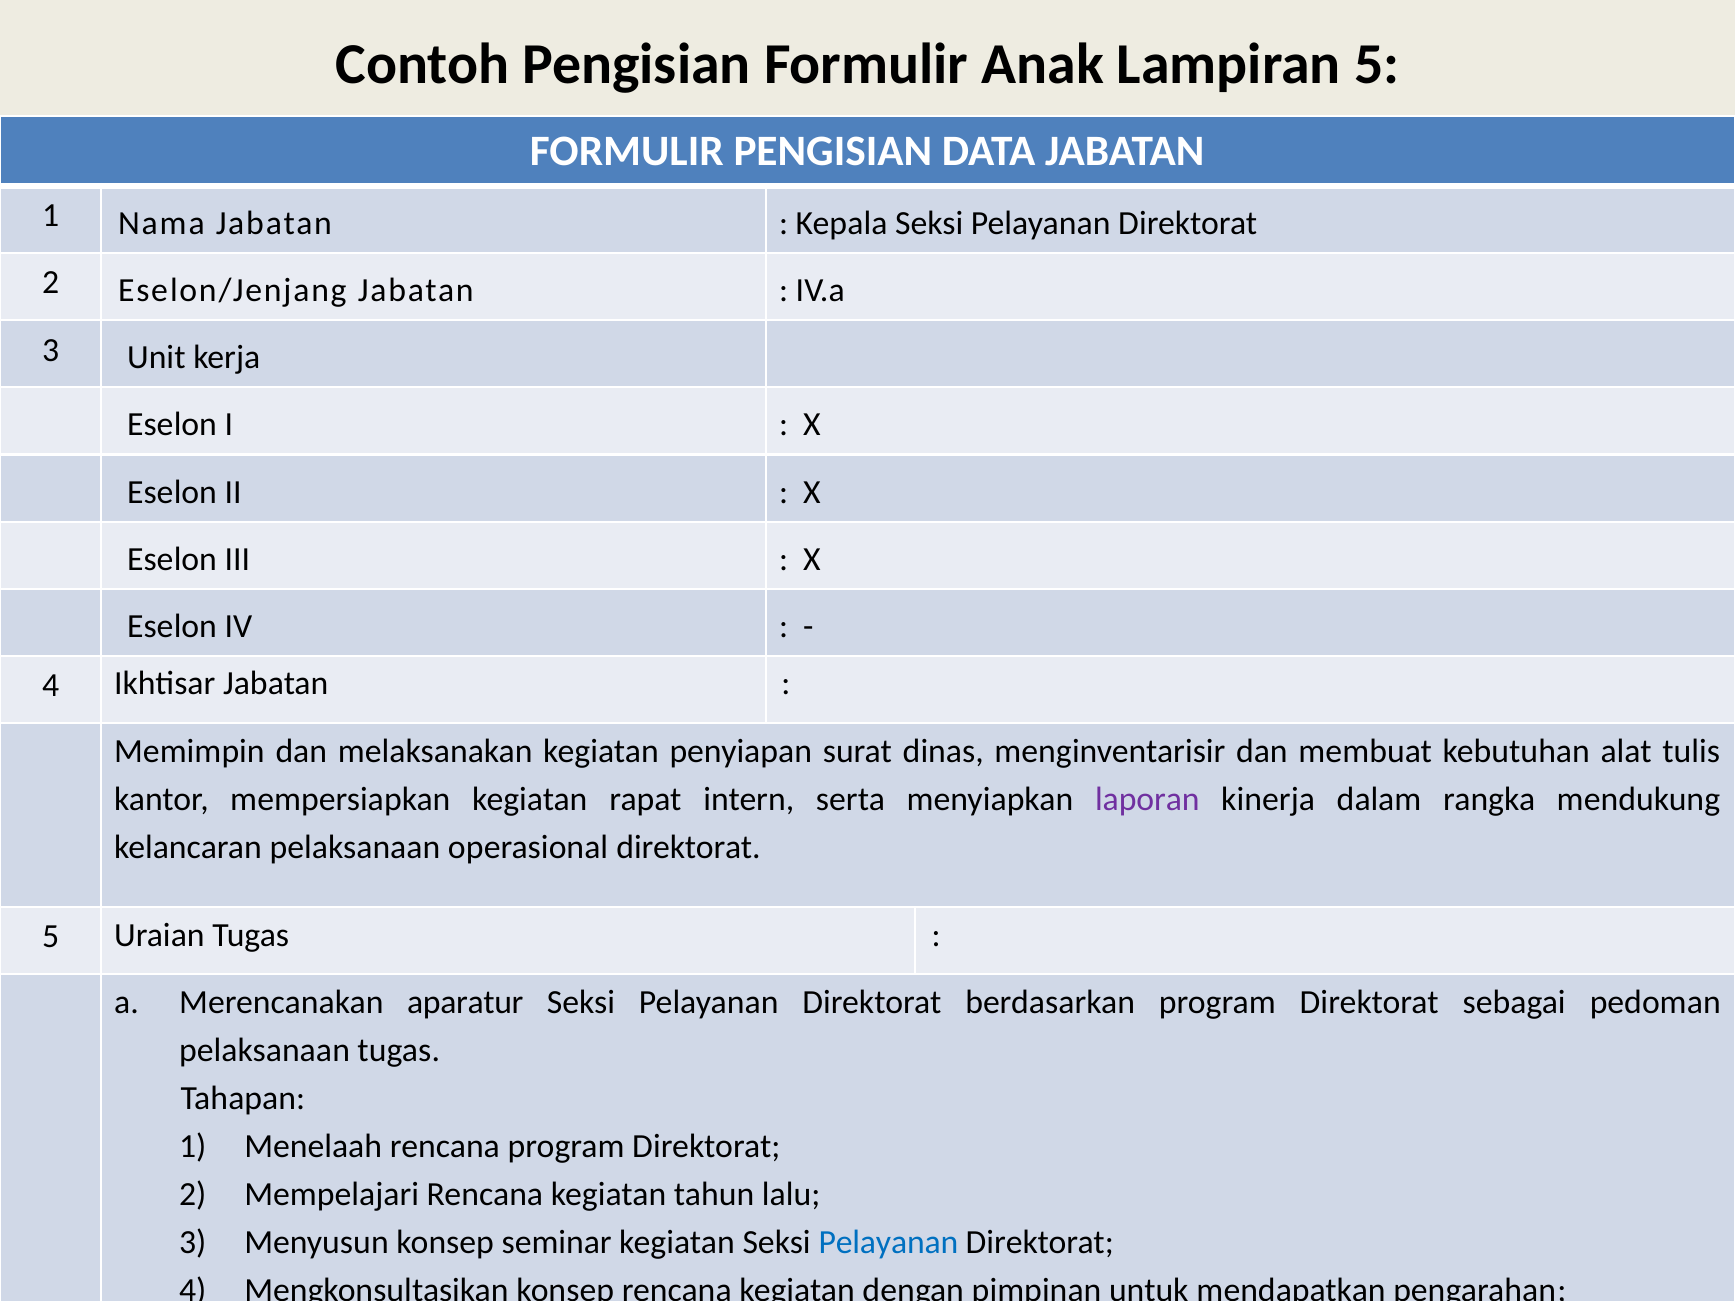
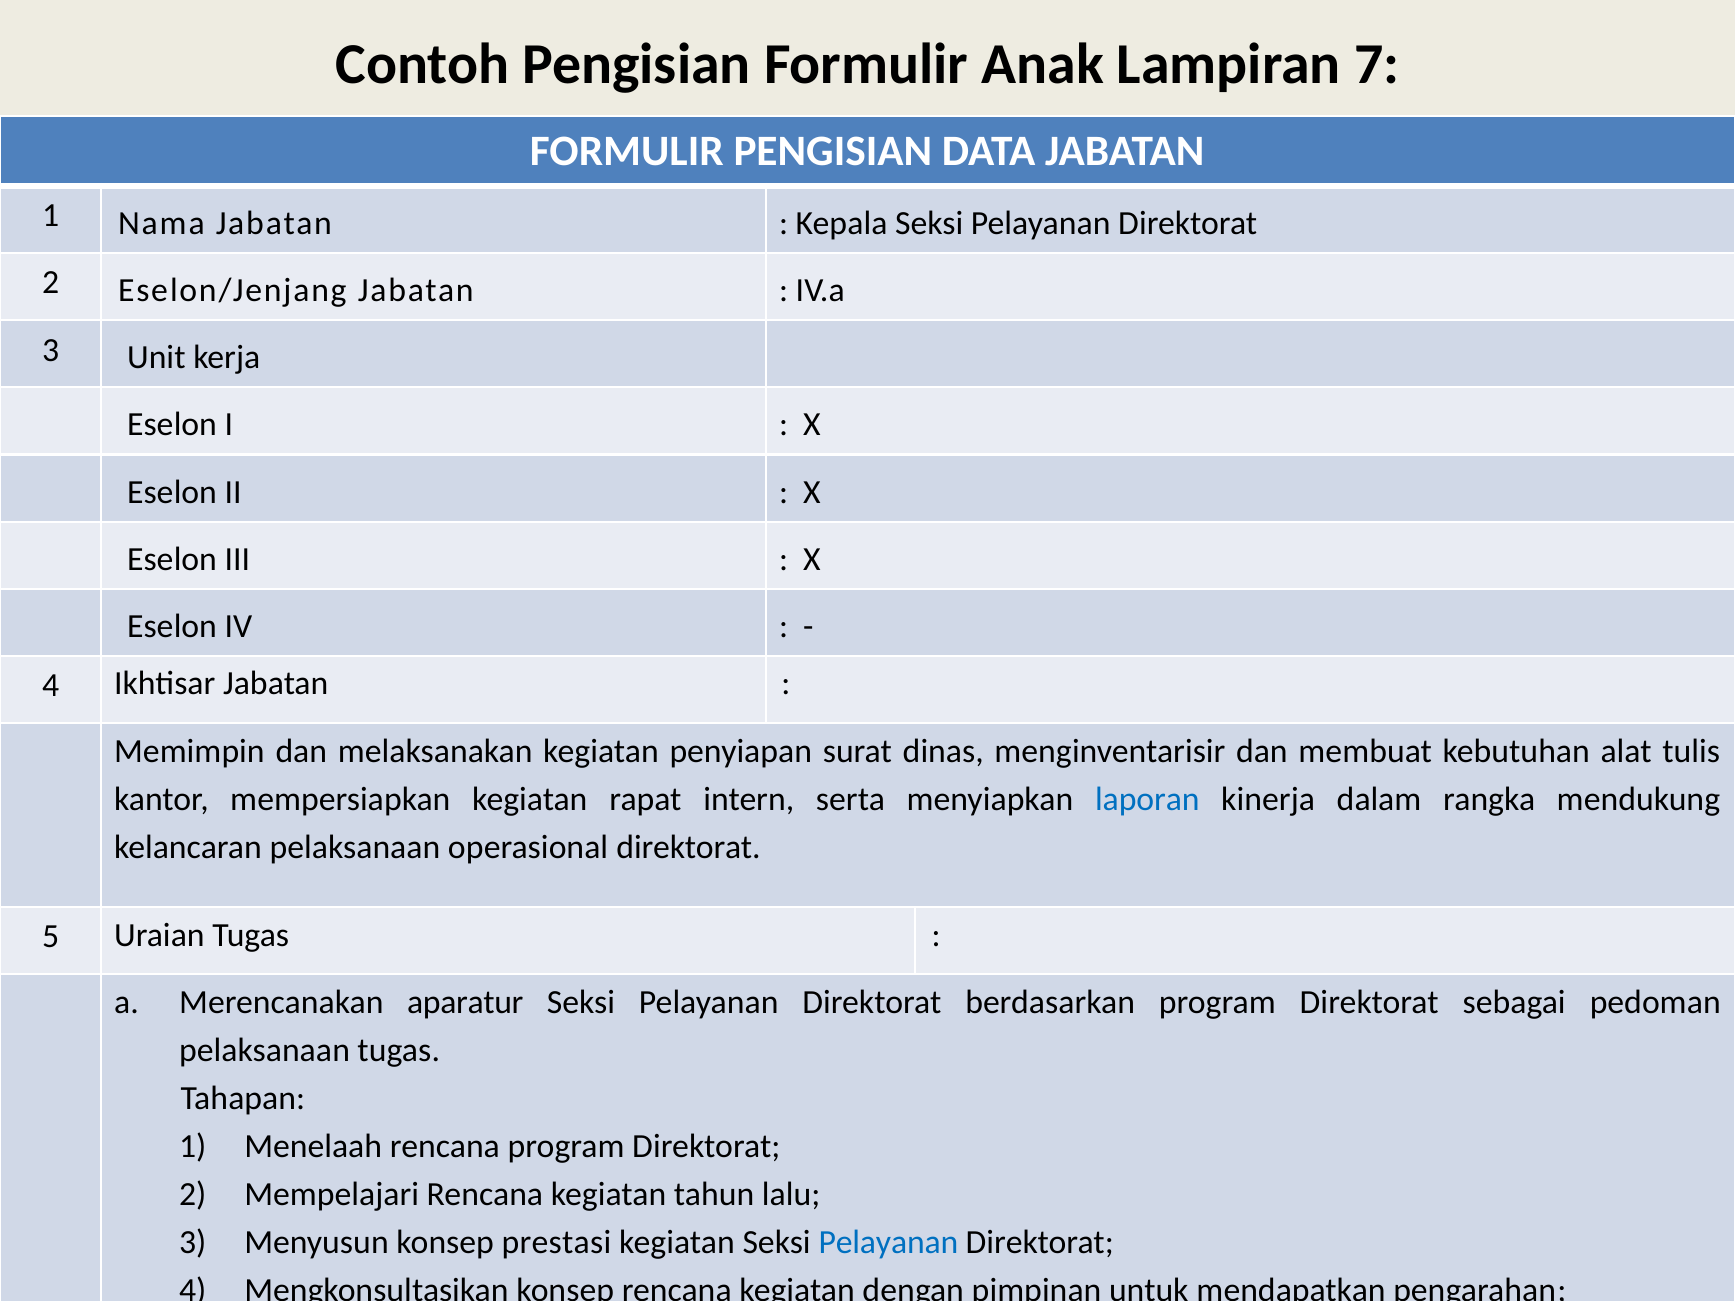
Lampiran 5: 5 -> 7
laporan colour: purple -> blue
seminar: seminar -> prestasi
